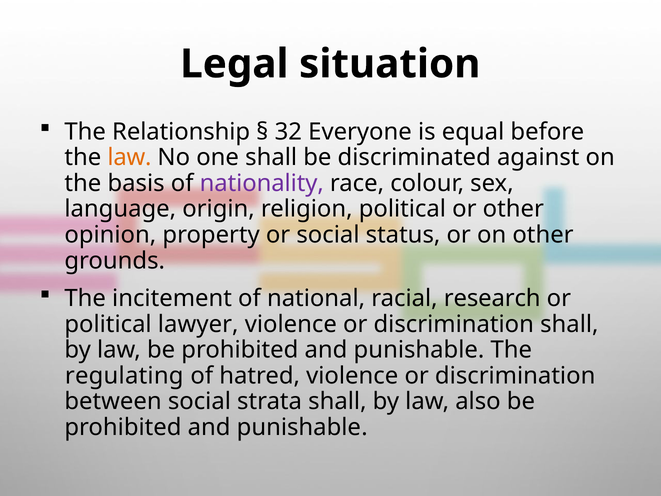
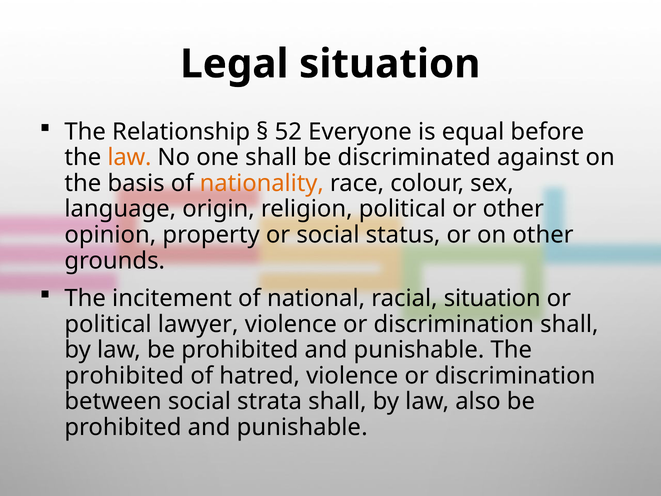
32: 32 -> 52
nationality colour: purple -> orange
racial research: research -> situation
regulating at (124, 376): regulating -> prohibited
